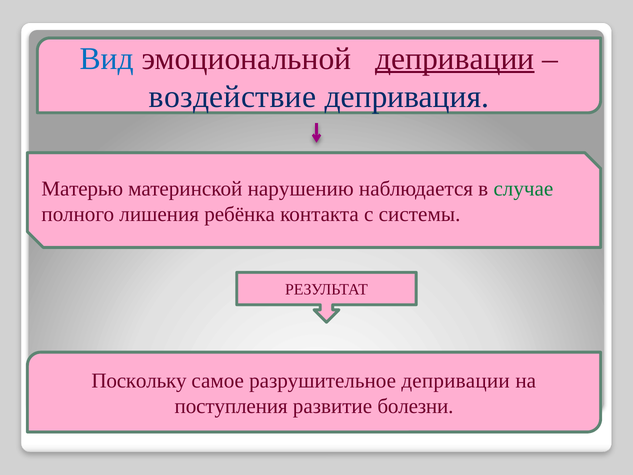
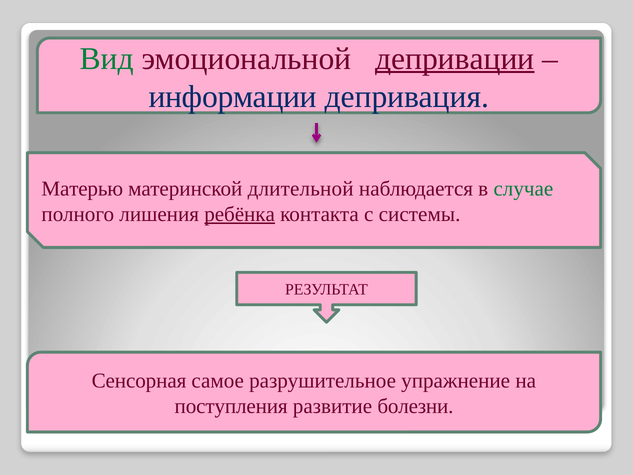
Вид colour: blue -> green
воздействие: воздействие -> информации
нарушению: нарушению -> длительной
ребёнка underline: none -> present
Поскольку: Поскольку -> Сенсорная
разрушительное депривации: депривации -> упражнение
